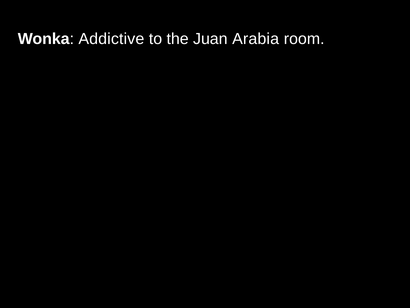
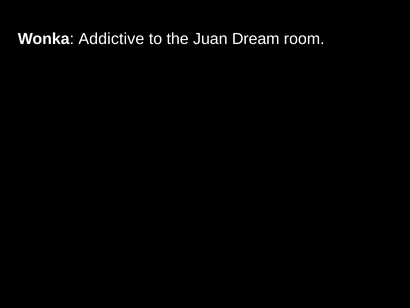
Arabia: Arabia -> Dream
